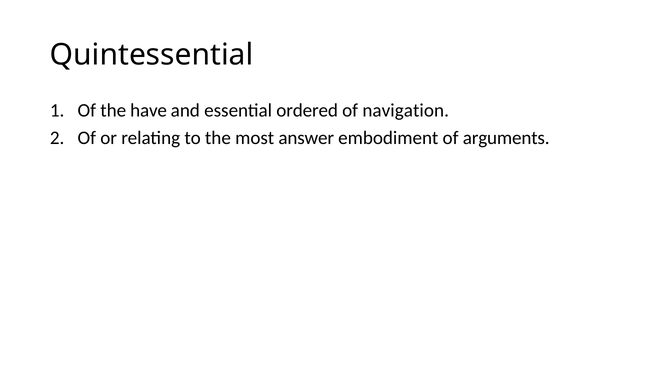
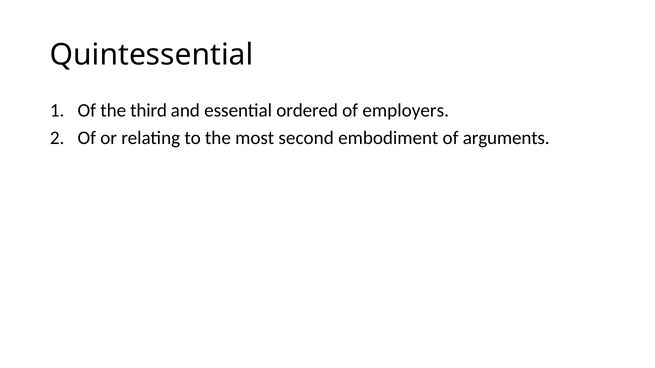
have: have -> third
navigation: navigation -> employers
answer: answer -> second
